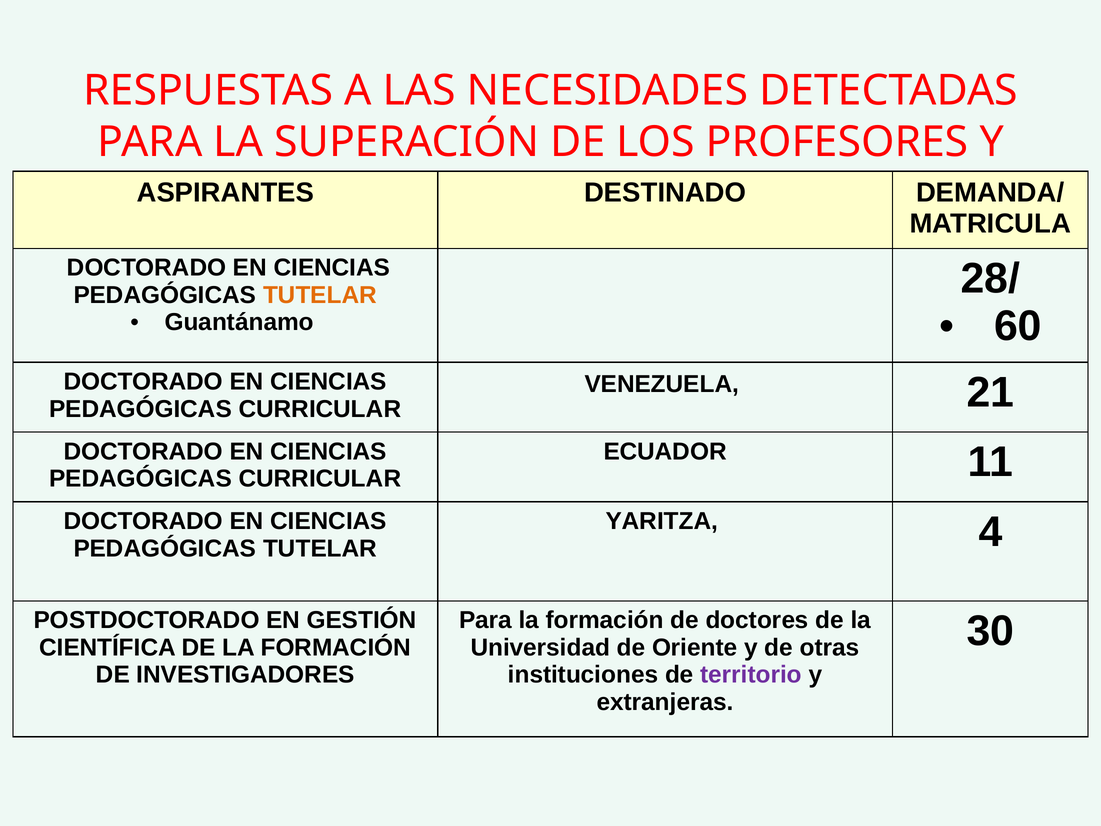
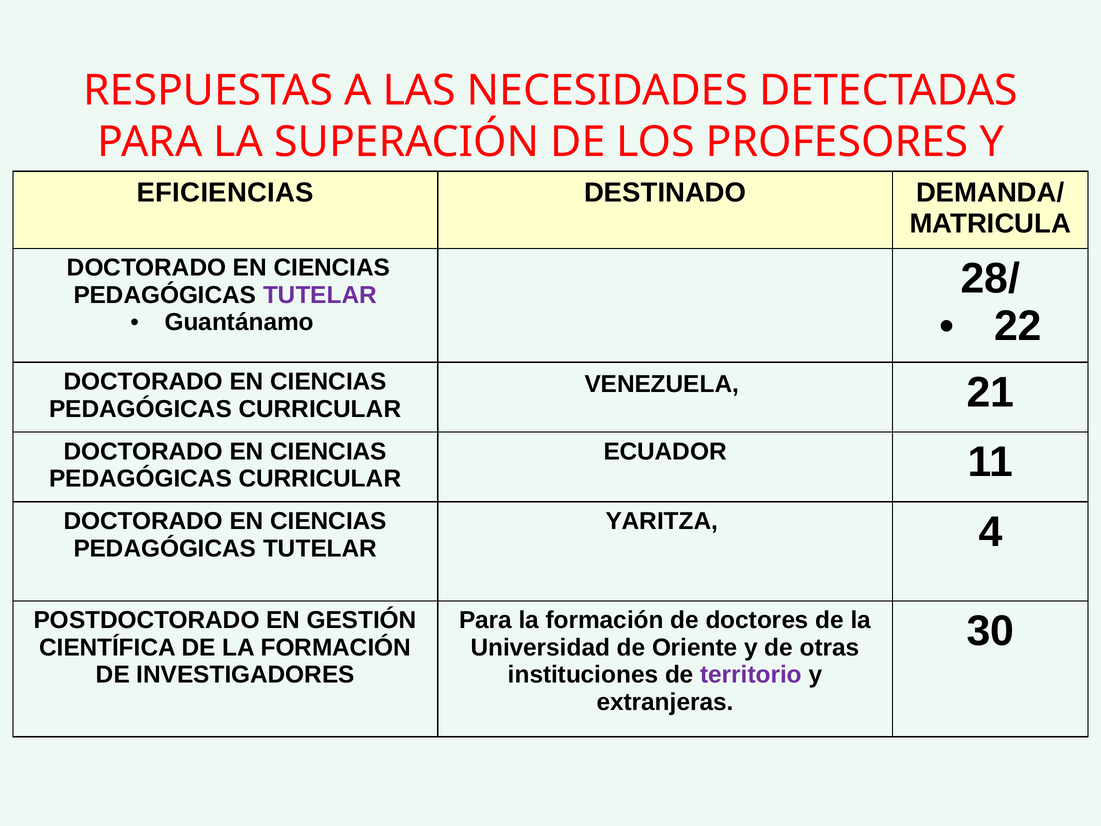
ASPIRANTES: ASPIRANTES -> EFICIENCIAS
TUTELAR at (320, 295) colour: orange -> purple
60: 60 -> 22
